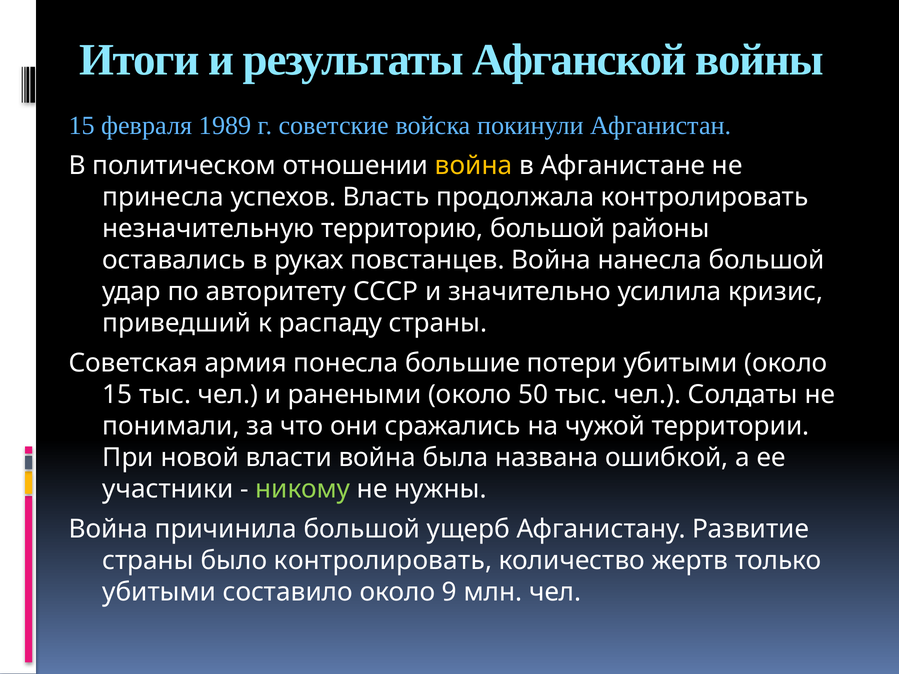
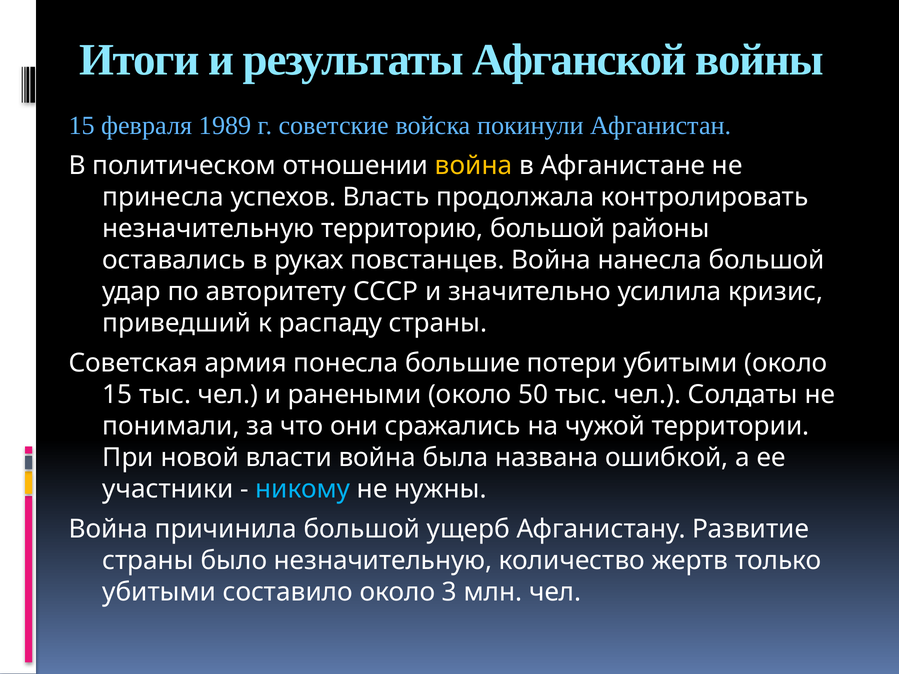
никому colour: light green -> light blue
было контролировать: контролировать -> незначительную
9: 9 -> 3
